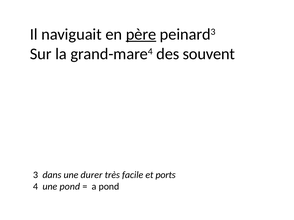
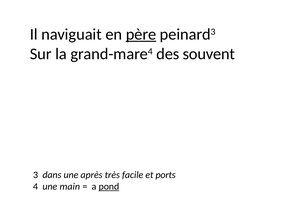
durer: durer -> après
une pond: pond -> main
pond at (109, 187) underline: none -> present
